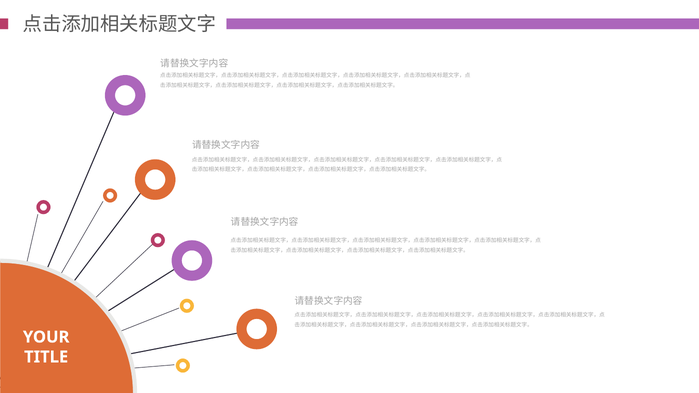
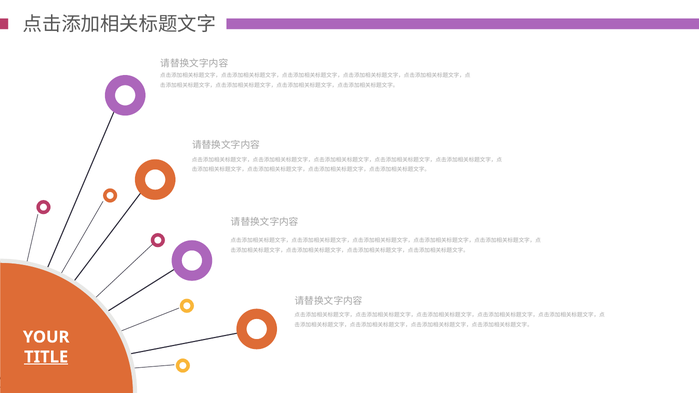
TITLE underline: none -> present
